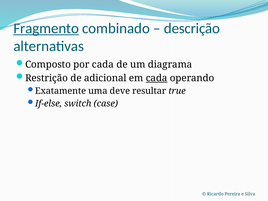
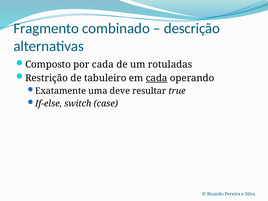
Fragmento underline: present -> none
diagrama: diagrama -> rotuladas
adicional: adicional -> tabuleiro
